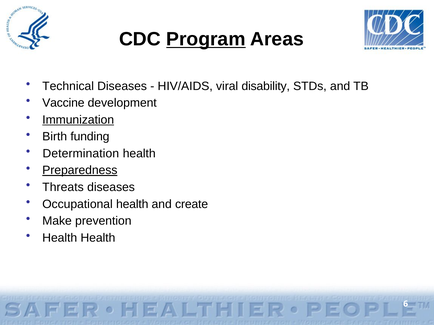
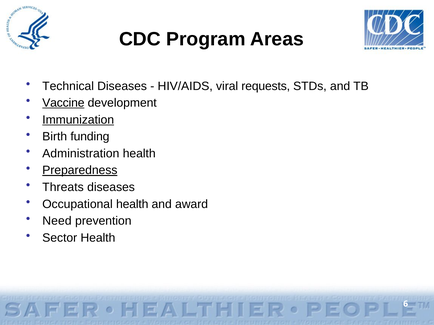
Program underline: present -> none
disability: disability -> requests
Vaccine underline: none -> present
Determination: Determination -> Administration
create: create -> award
Make: Make -> Need
Health at (60, 238): Health -> Sector
